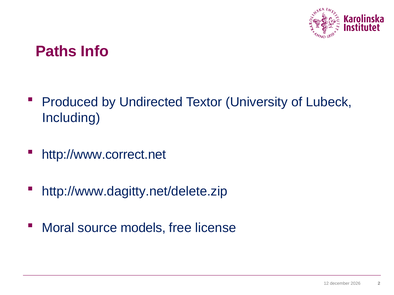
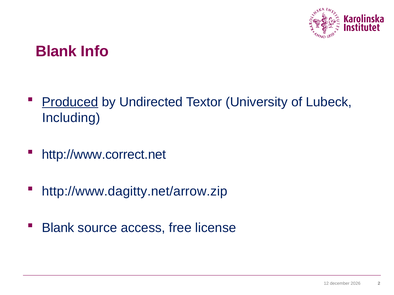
Paths at (56, 51): Paths -> Blank
Produced underline: none -> present
http://www.dagitty.net/delete.zip: http://www.dagitty.net/delete.zip -> http://www.dagitty.net/arrow.zip
Moral at (58, 228): Moral -> Blank
models: models -> access
